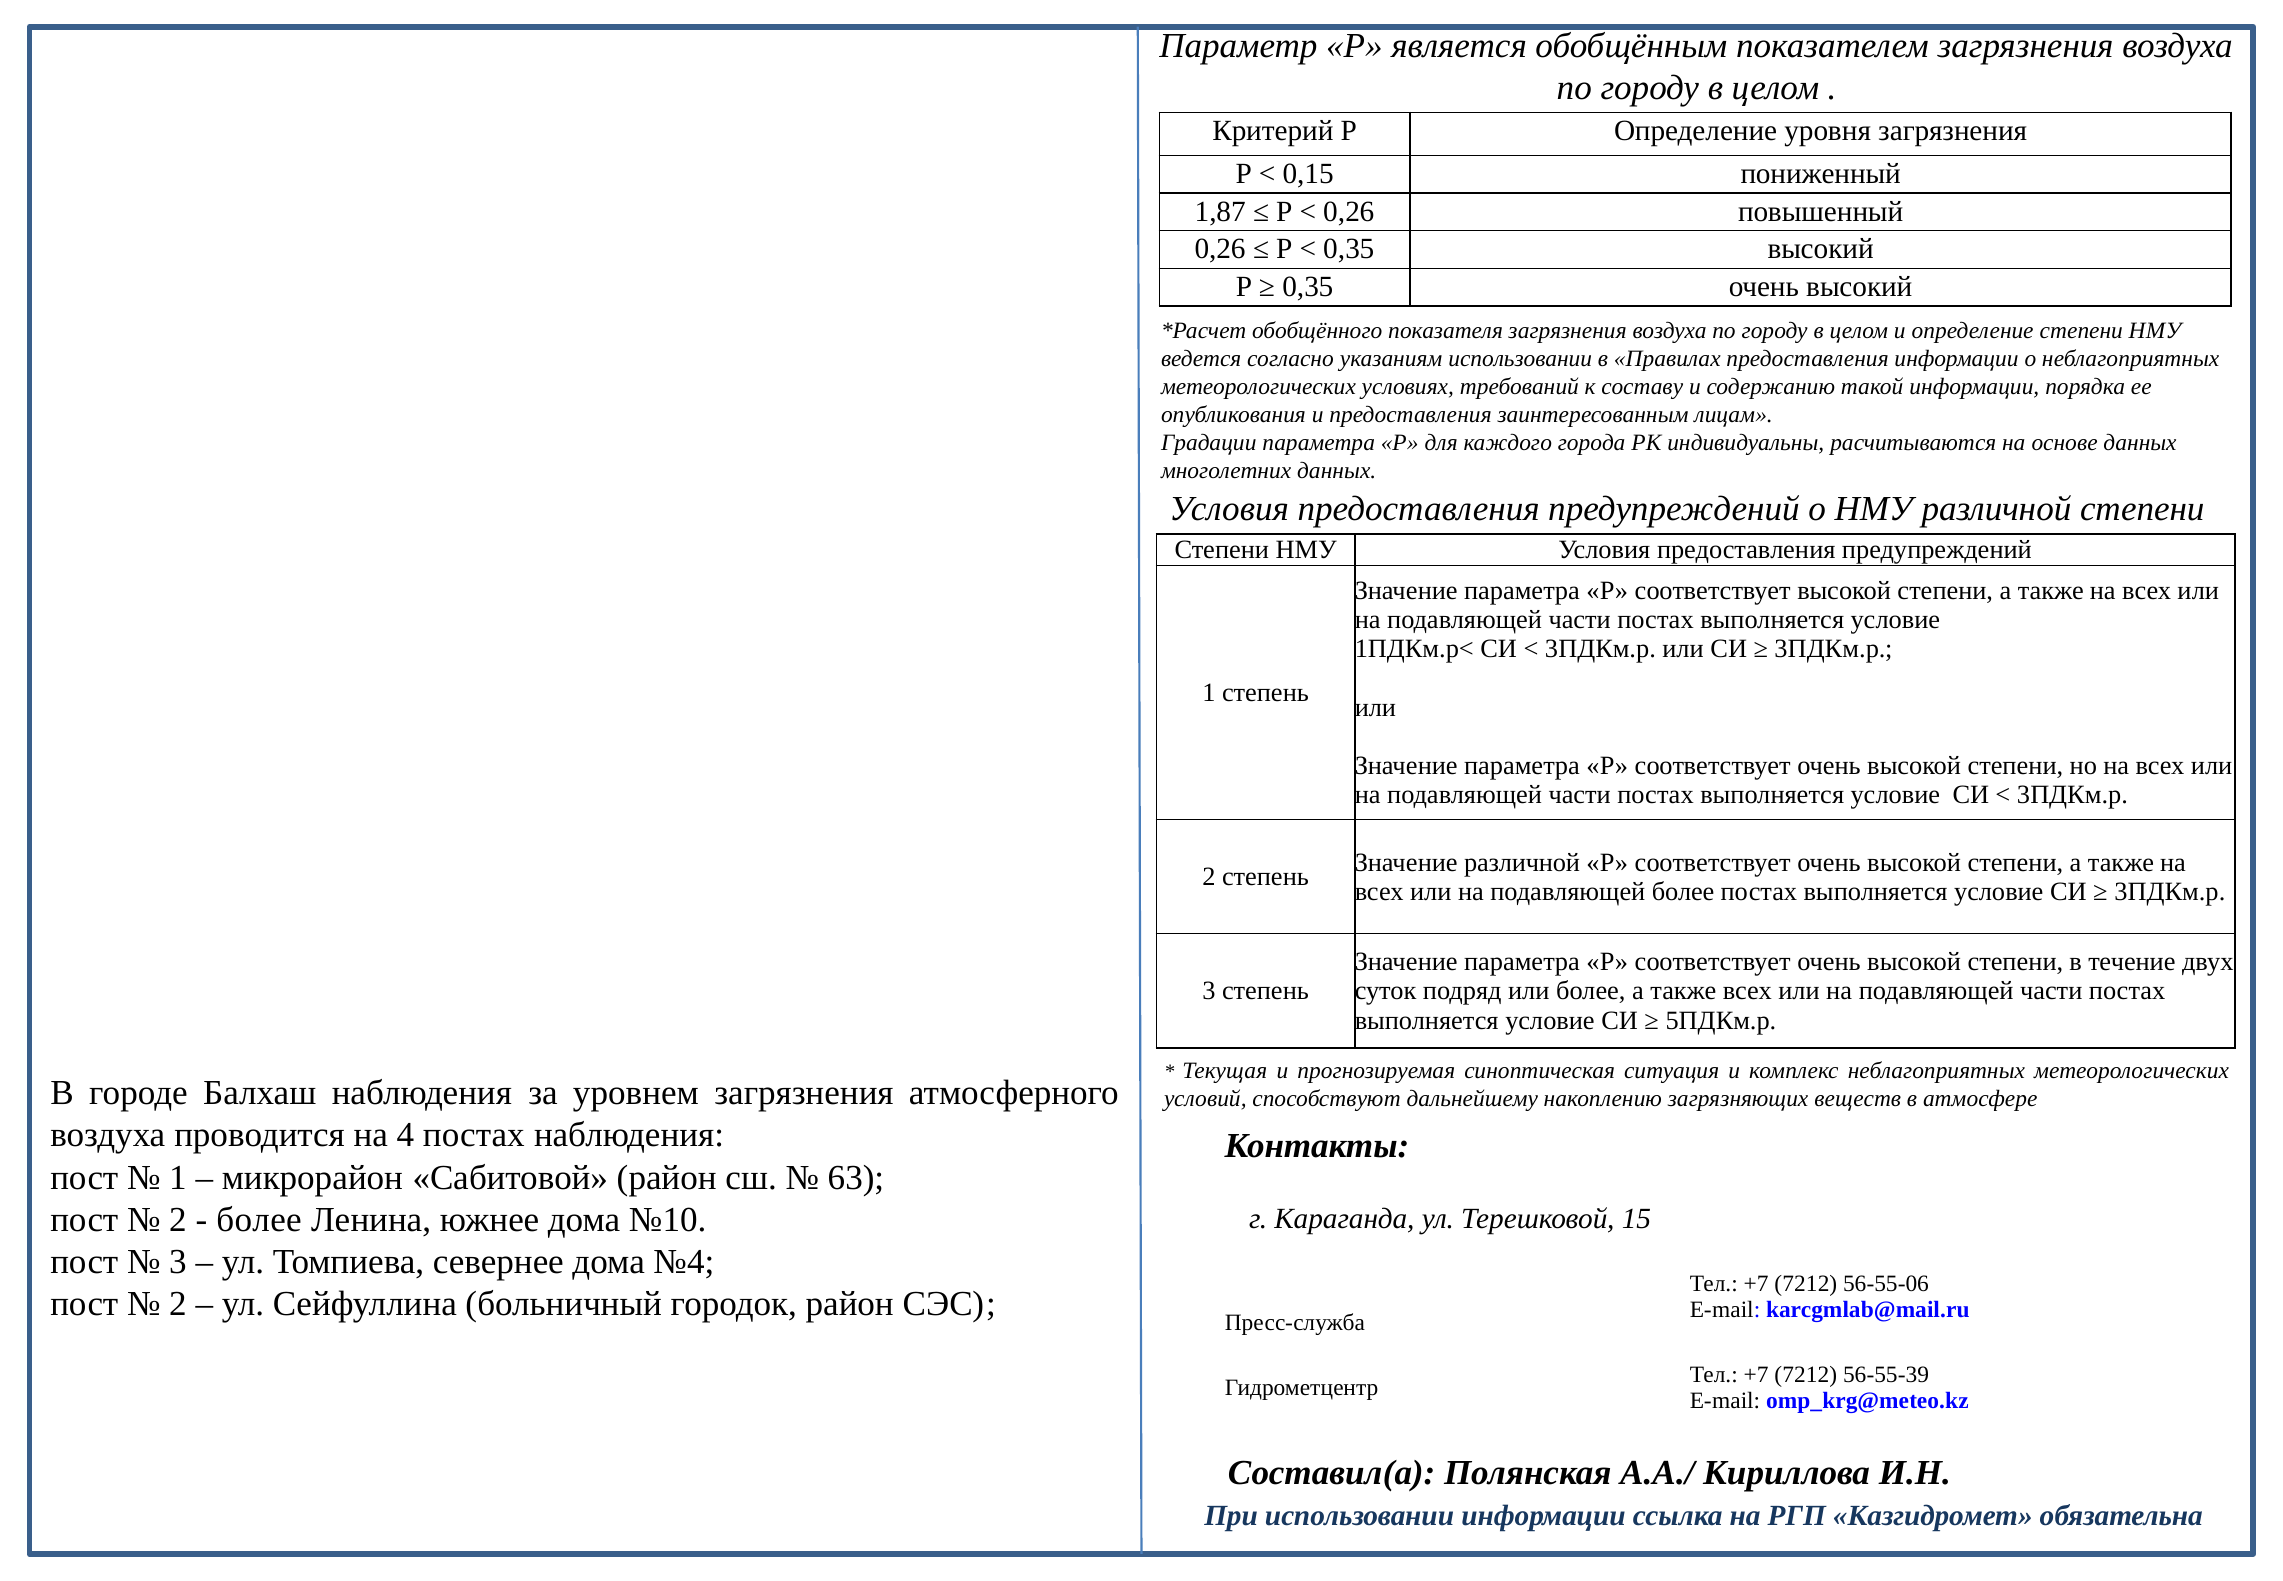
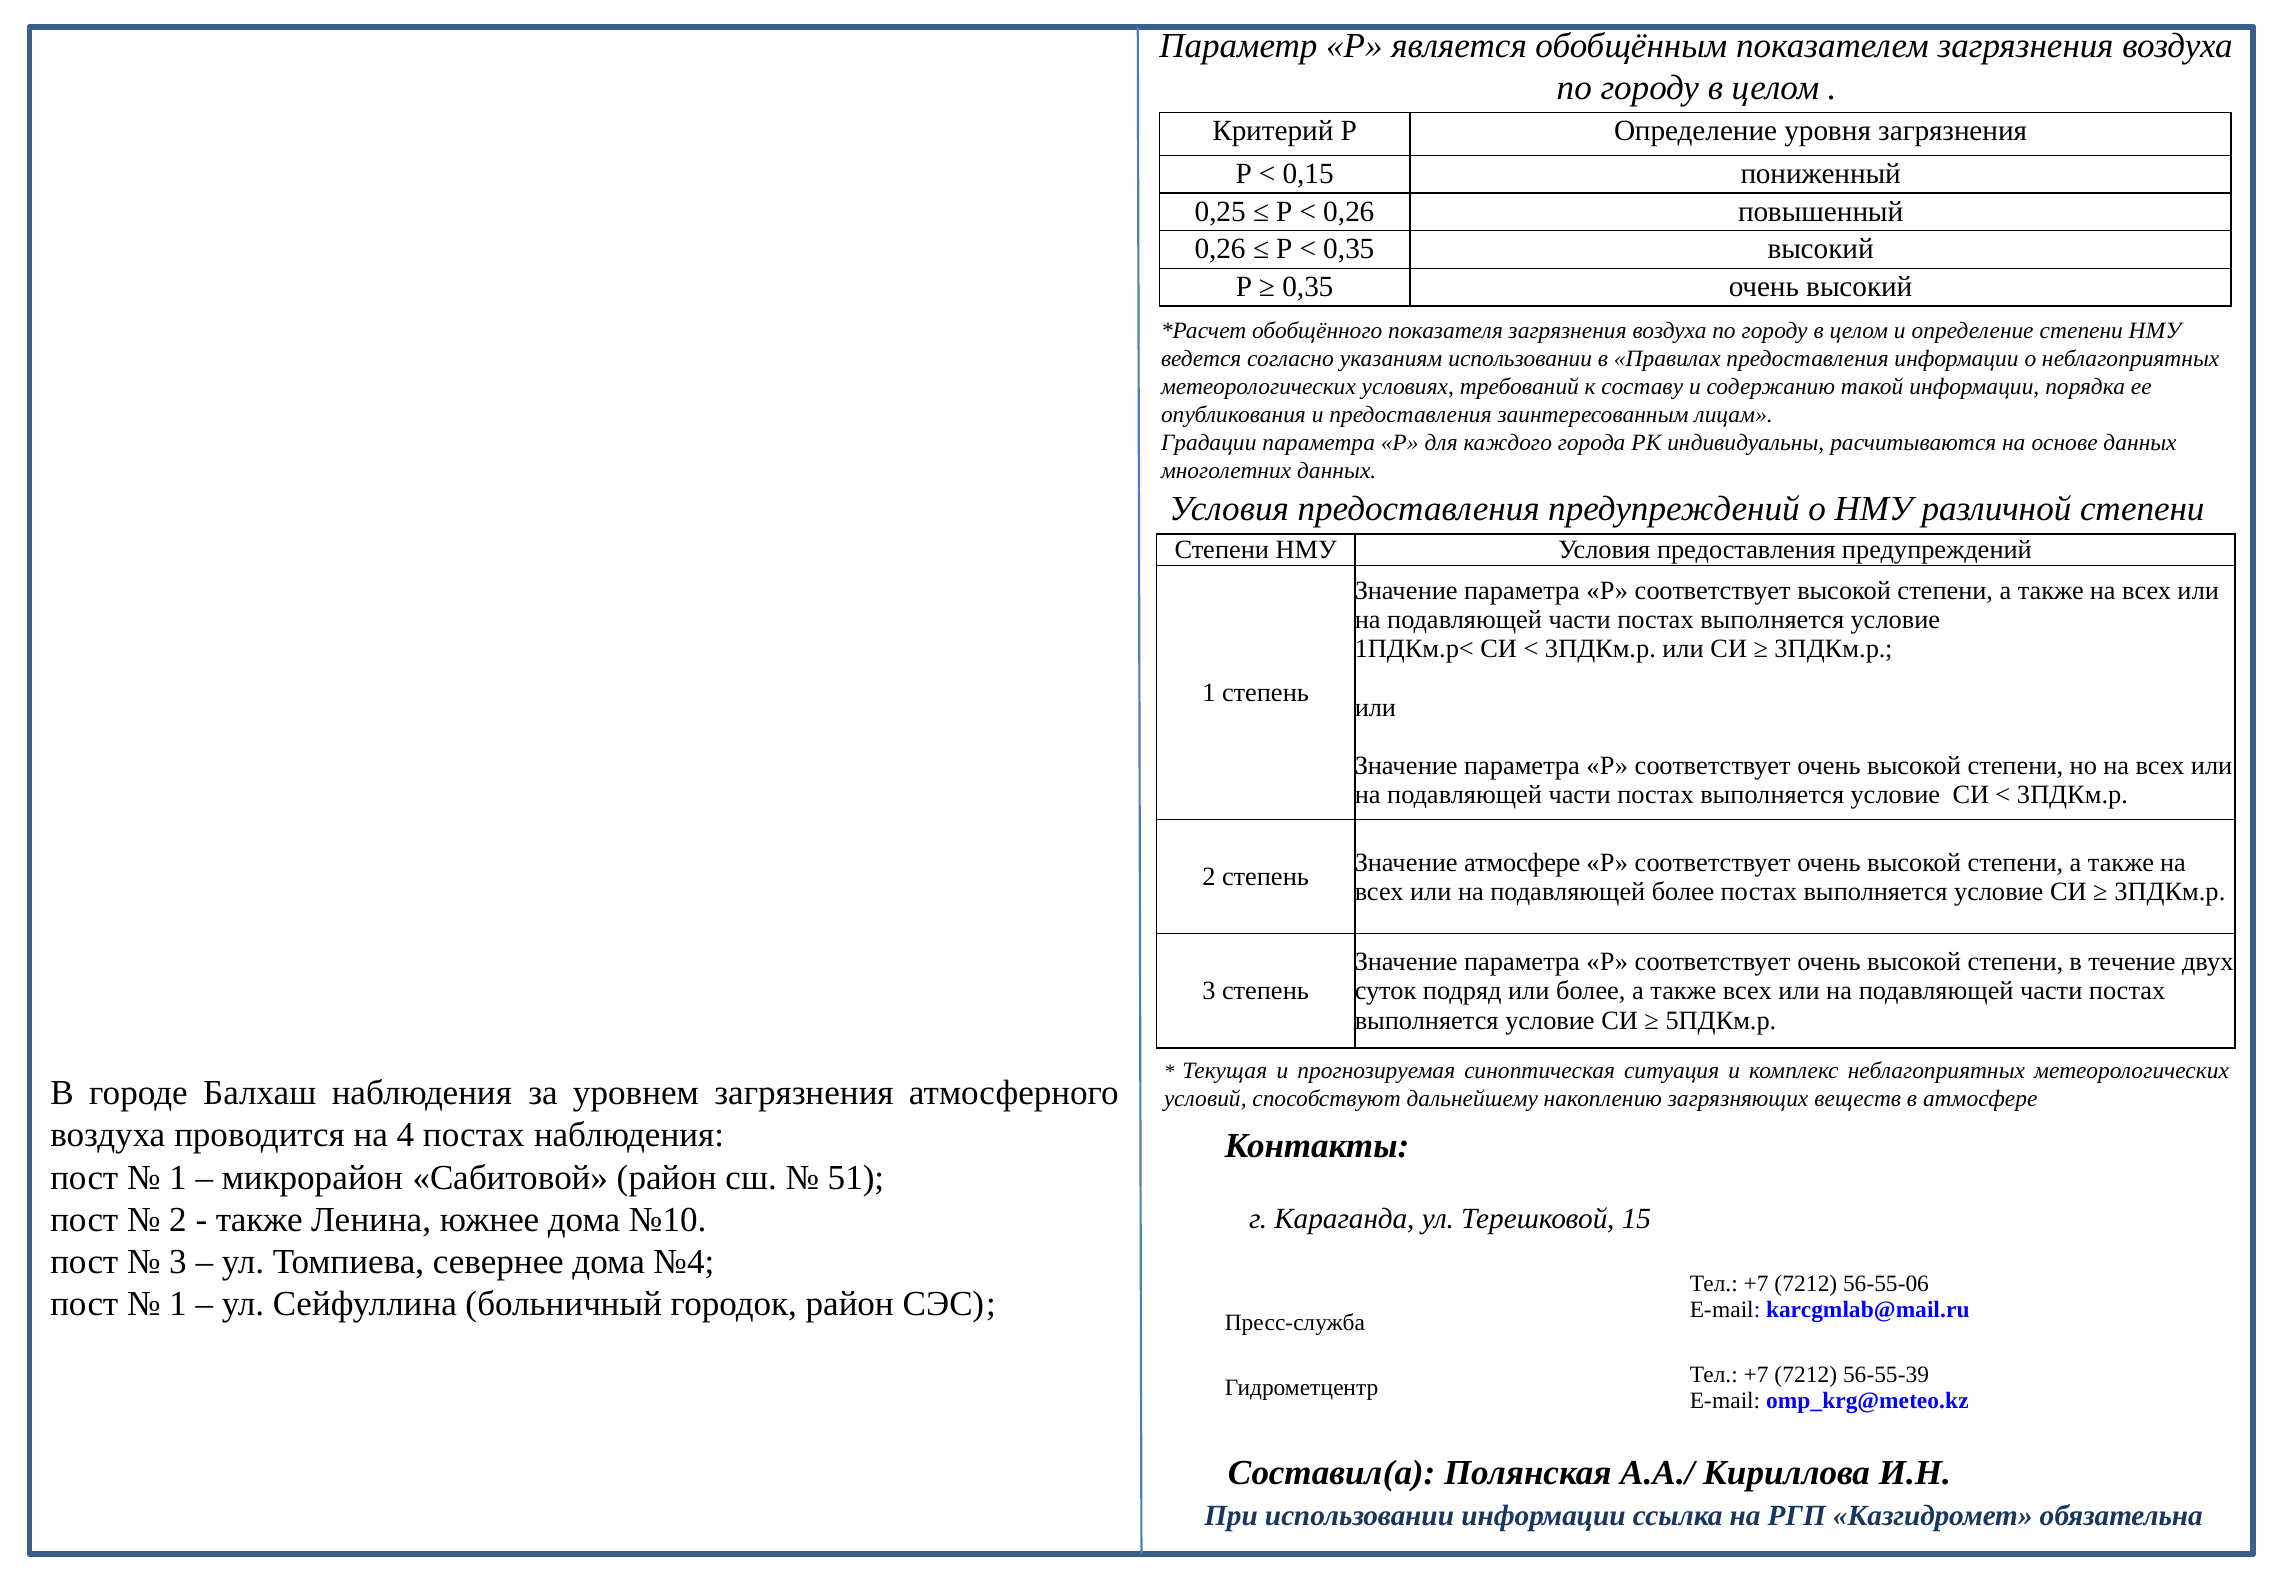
1,87: 1,87 -> 0,25
Значение различной: различной -> атмосфере
63: 63 -> 51
более at (259, 1219): более -> также
2 at (178, 1304): 2 -> 1
